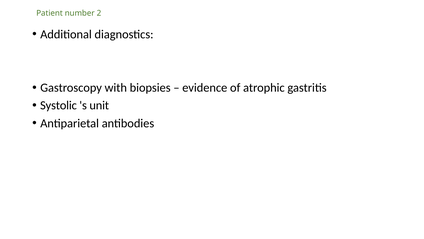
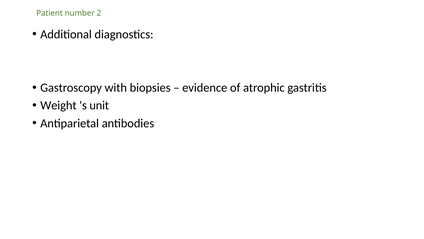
Systolic: Systolic -> Weight
